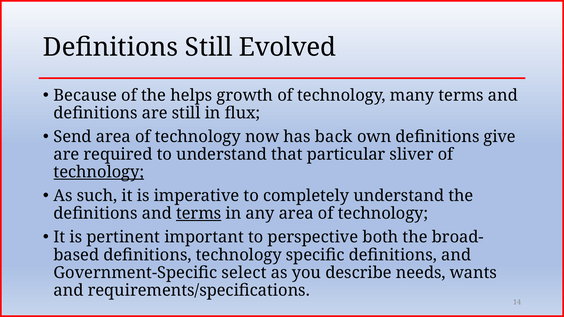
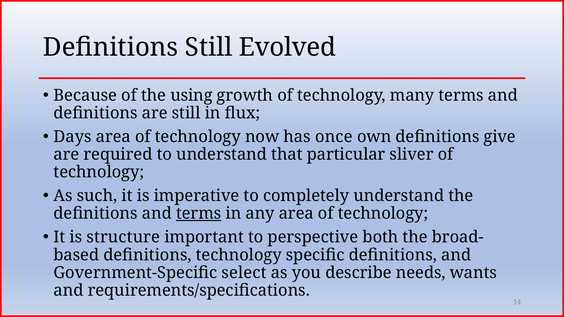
helps: helps -> using
Send: Send -> Days
back: back -> once
technology at (99, 172) underline: present -> none
pertinent: pertinent -> structure
